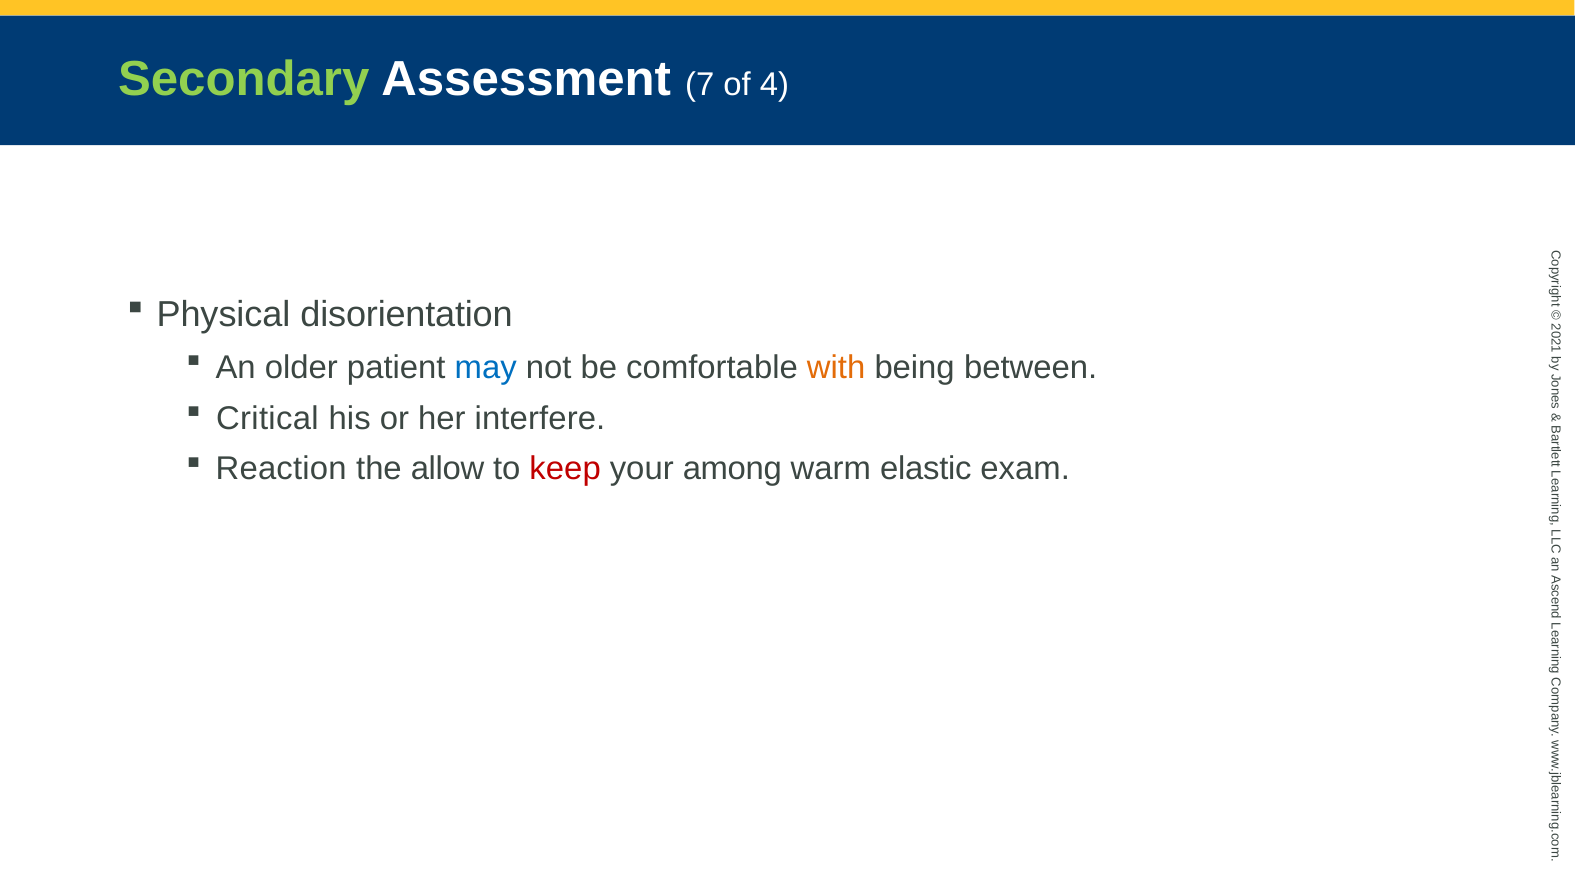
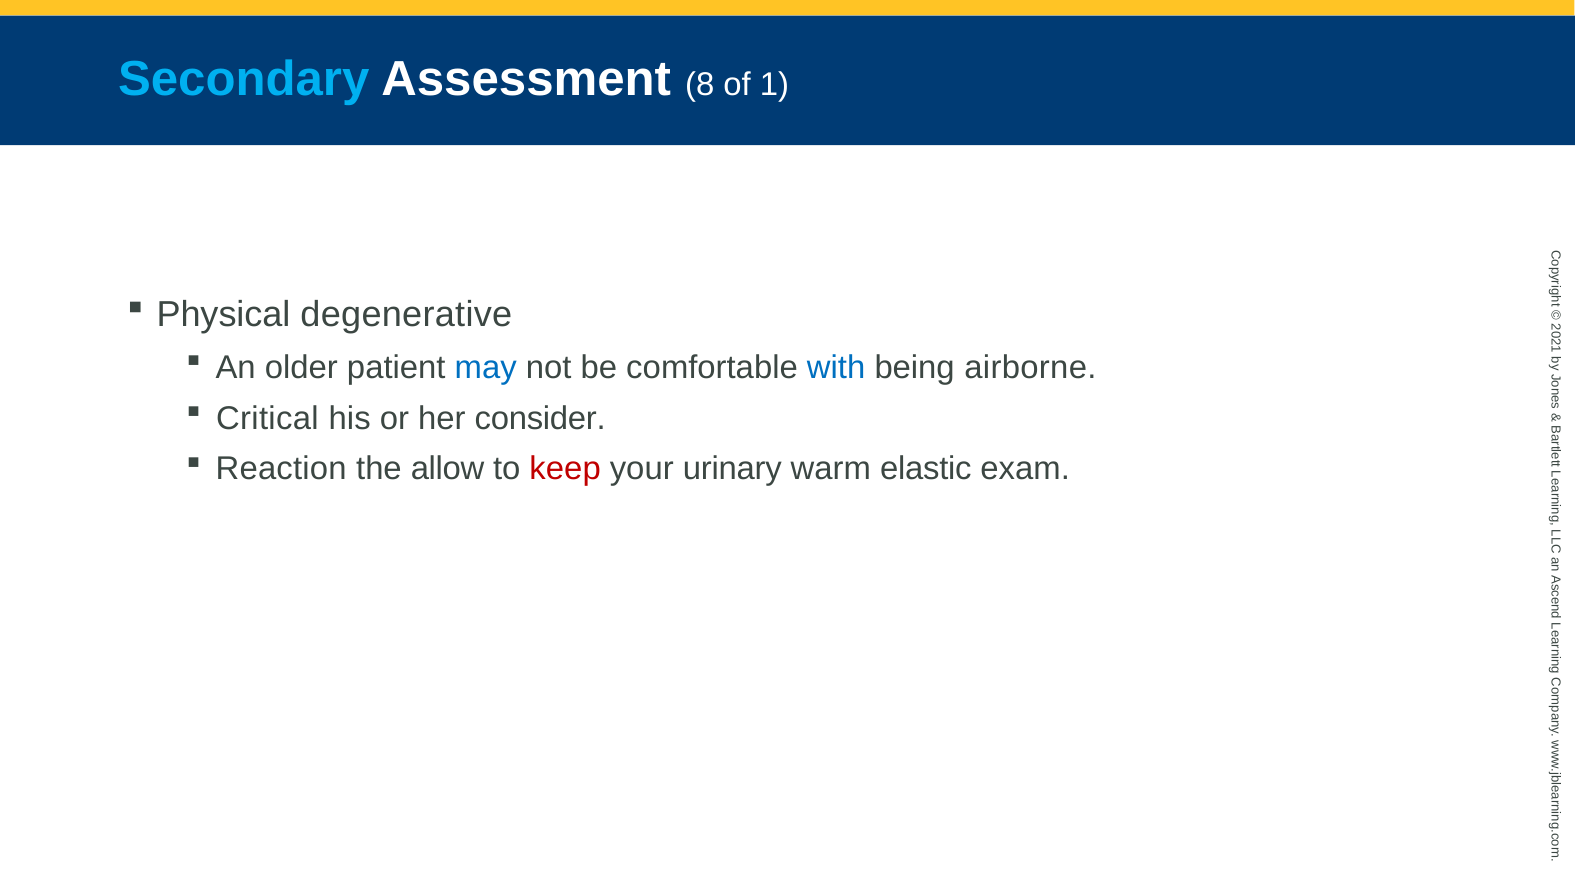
Secondary colour: light green -> light blue
7: 7 -> 8
of 4: 4 -> 1
disorientation: disorientation -> degenerative
with colour: orange -> blue
between: between -> airborne
interfere: interfere -> consider
among: among -> urinary
